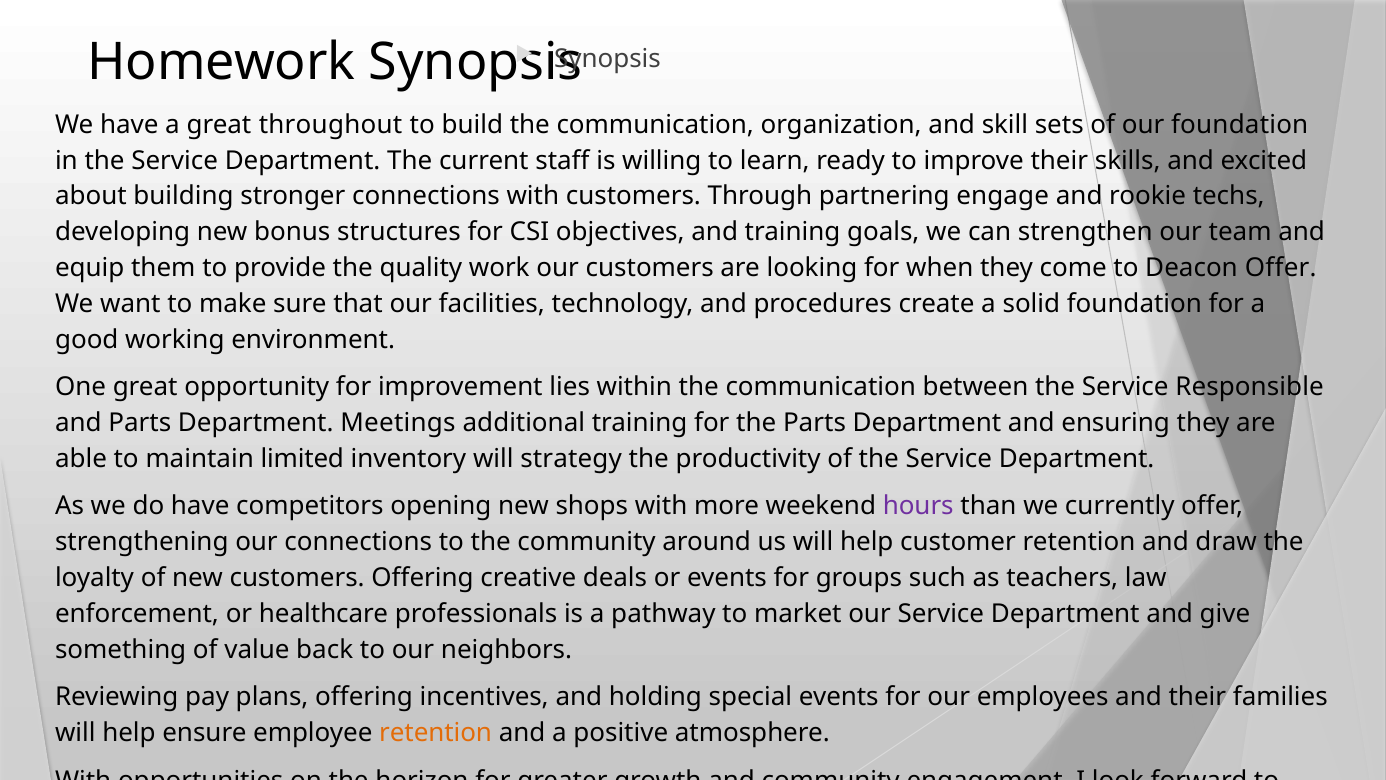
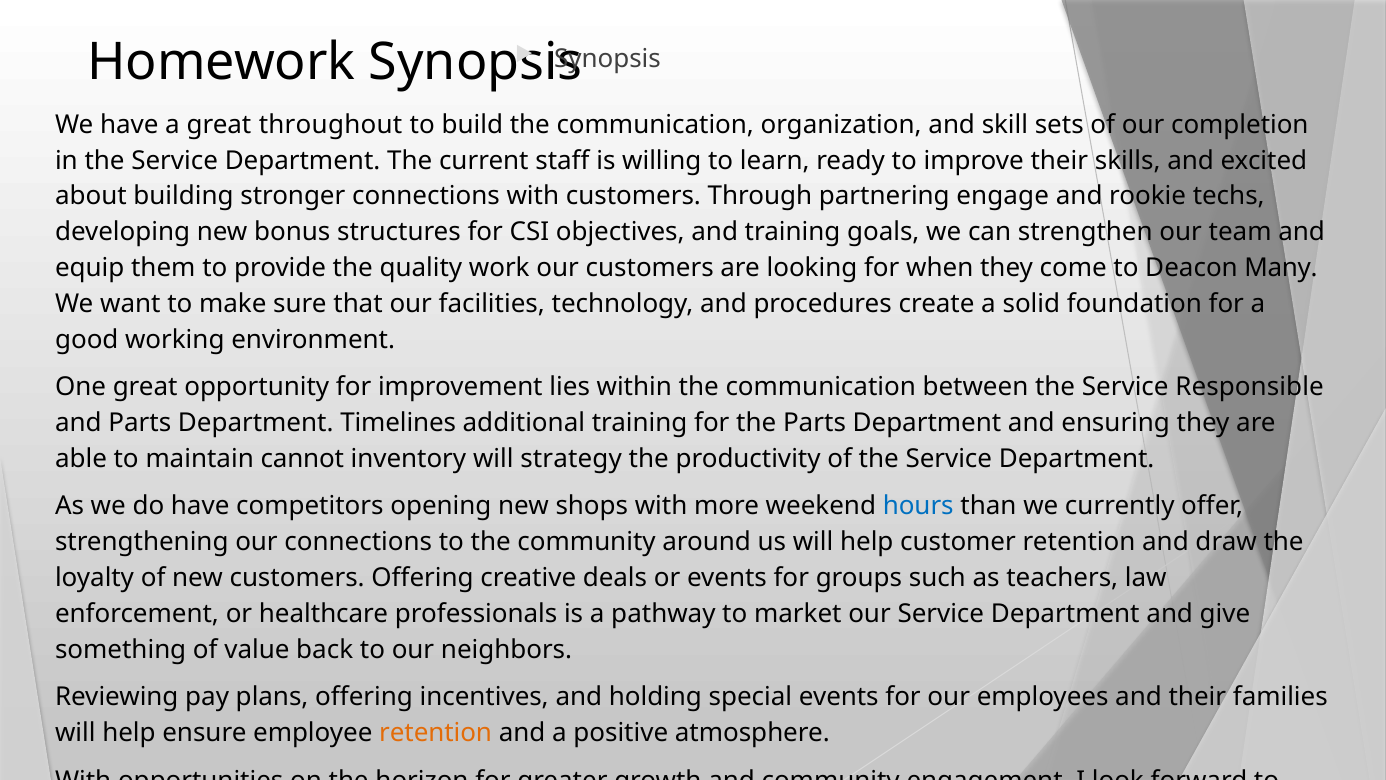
our foundation: foundation -> completion
Deacon Offer: Offer -> Many
Meetings: Meetings -> Timelines
limited: limited -> cannot
hours colour: purple -> blue
